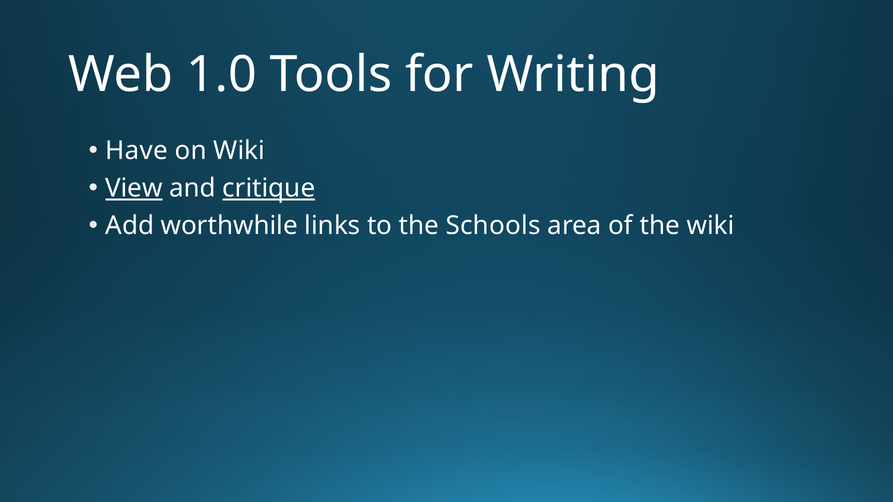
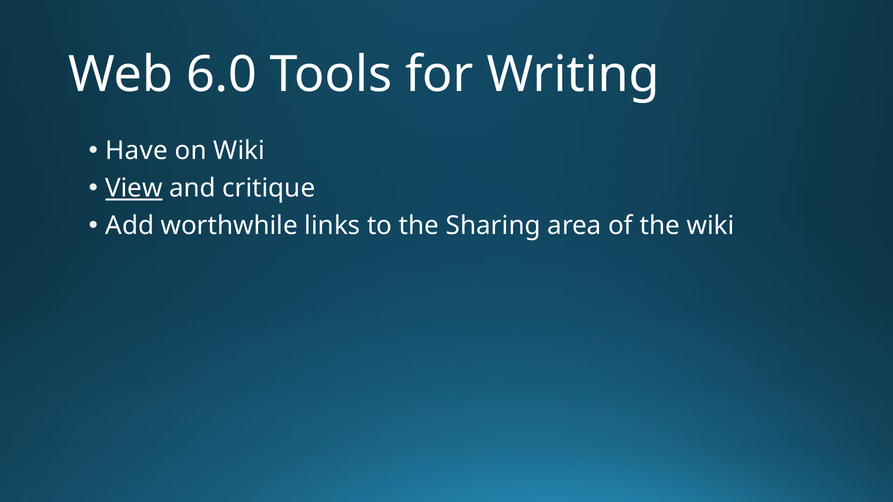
1.0: 1.0 -> 6.0
critique underline: present -> none
Schools: Schools -> Sharing
